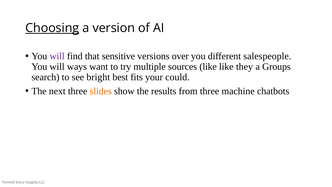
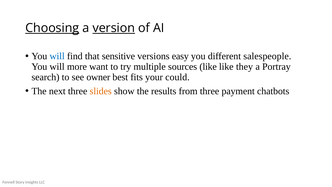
version underline: none -> present
will at (57, 56) colour: purple -> blue
over: over -> easy
ways: ways -> more
Groups: Groups -> Portray
bright: bright -> owner
machine: machine -> payment
